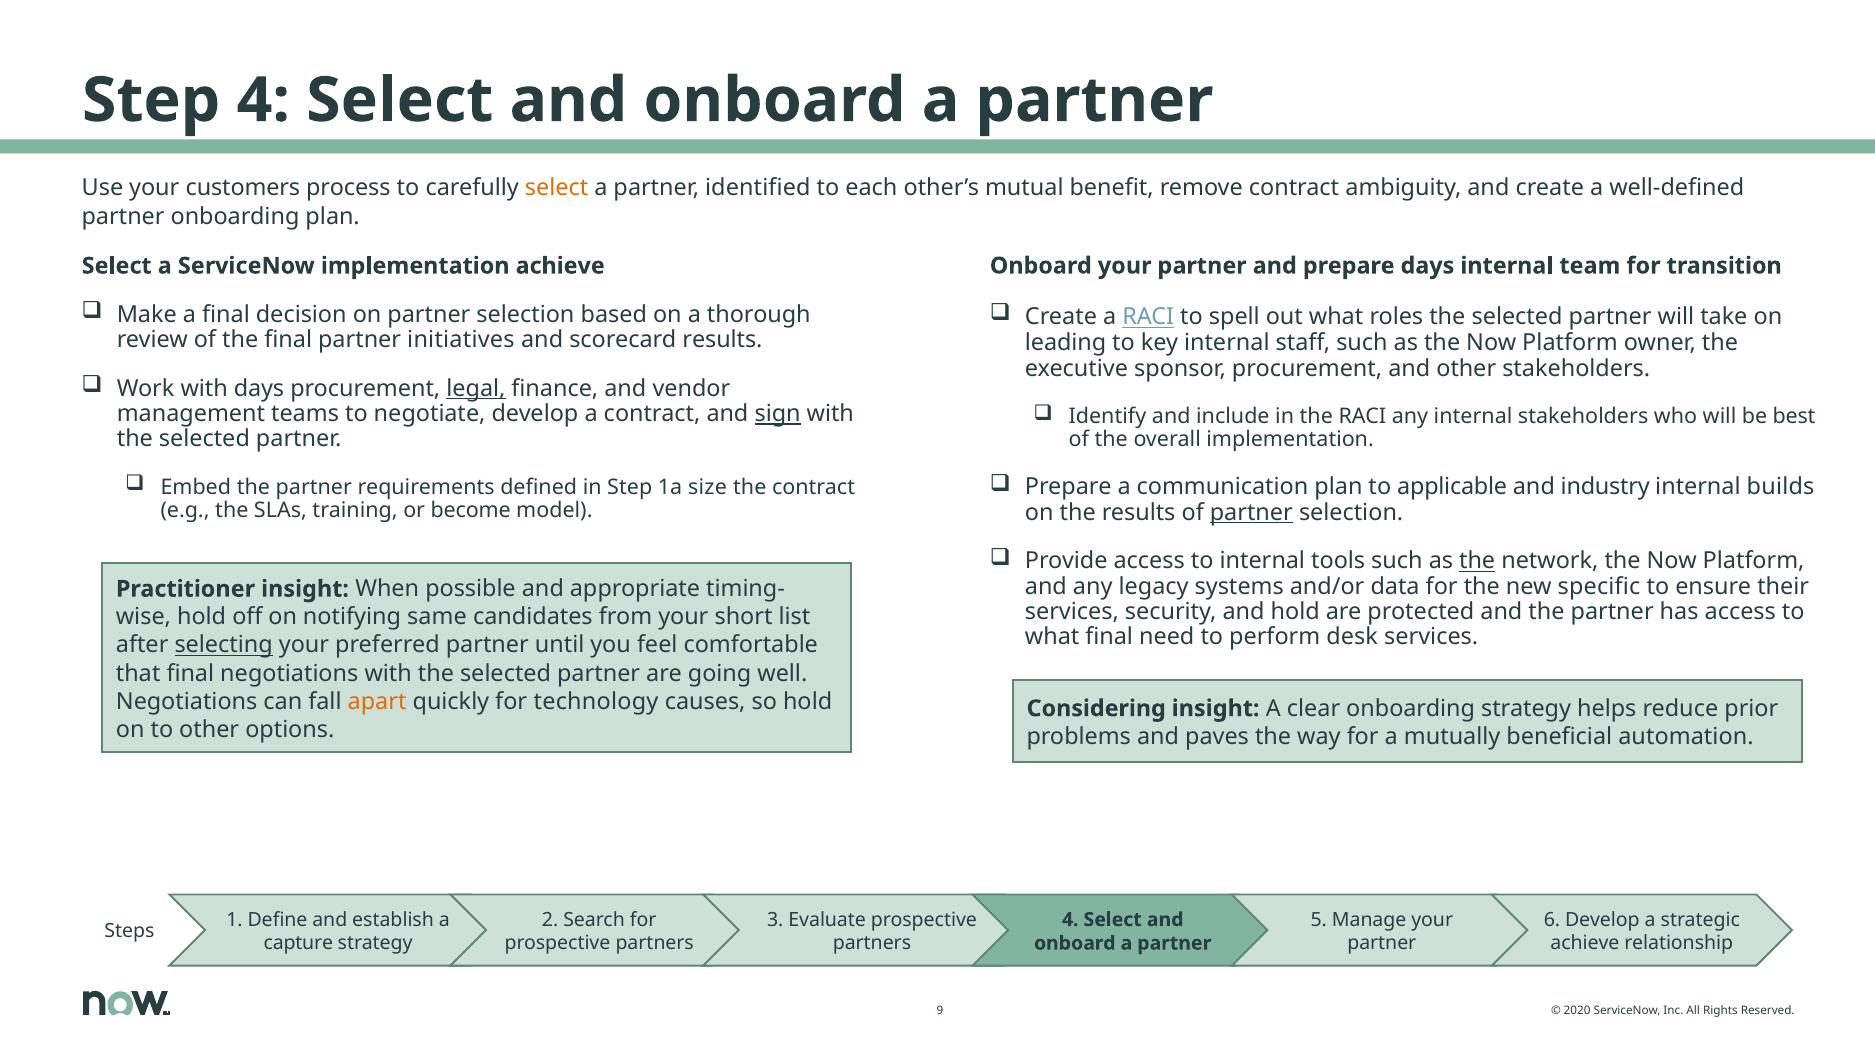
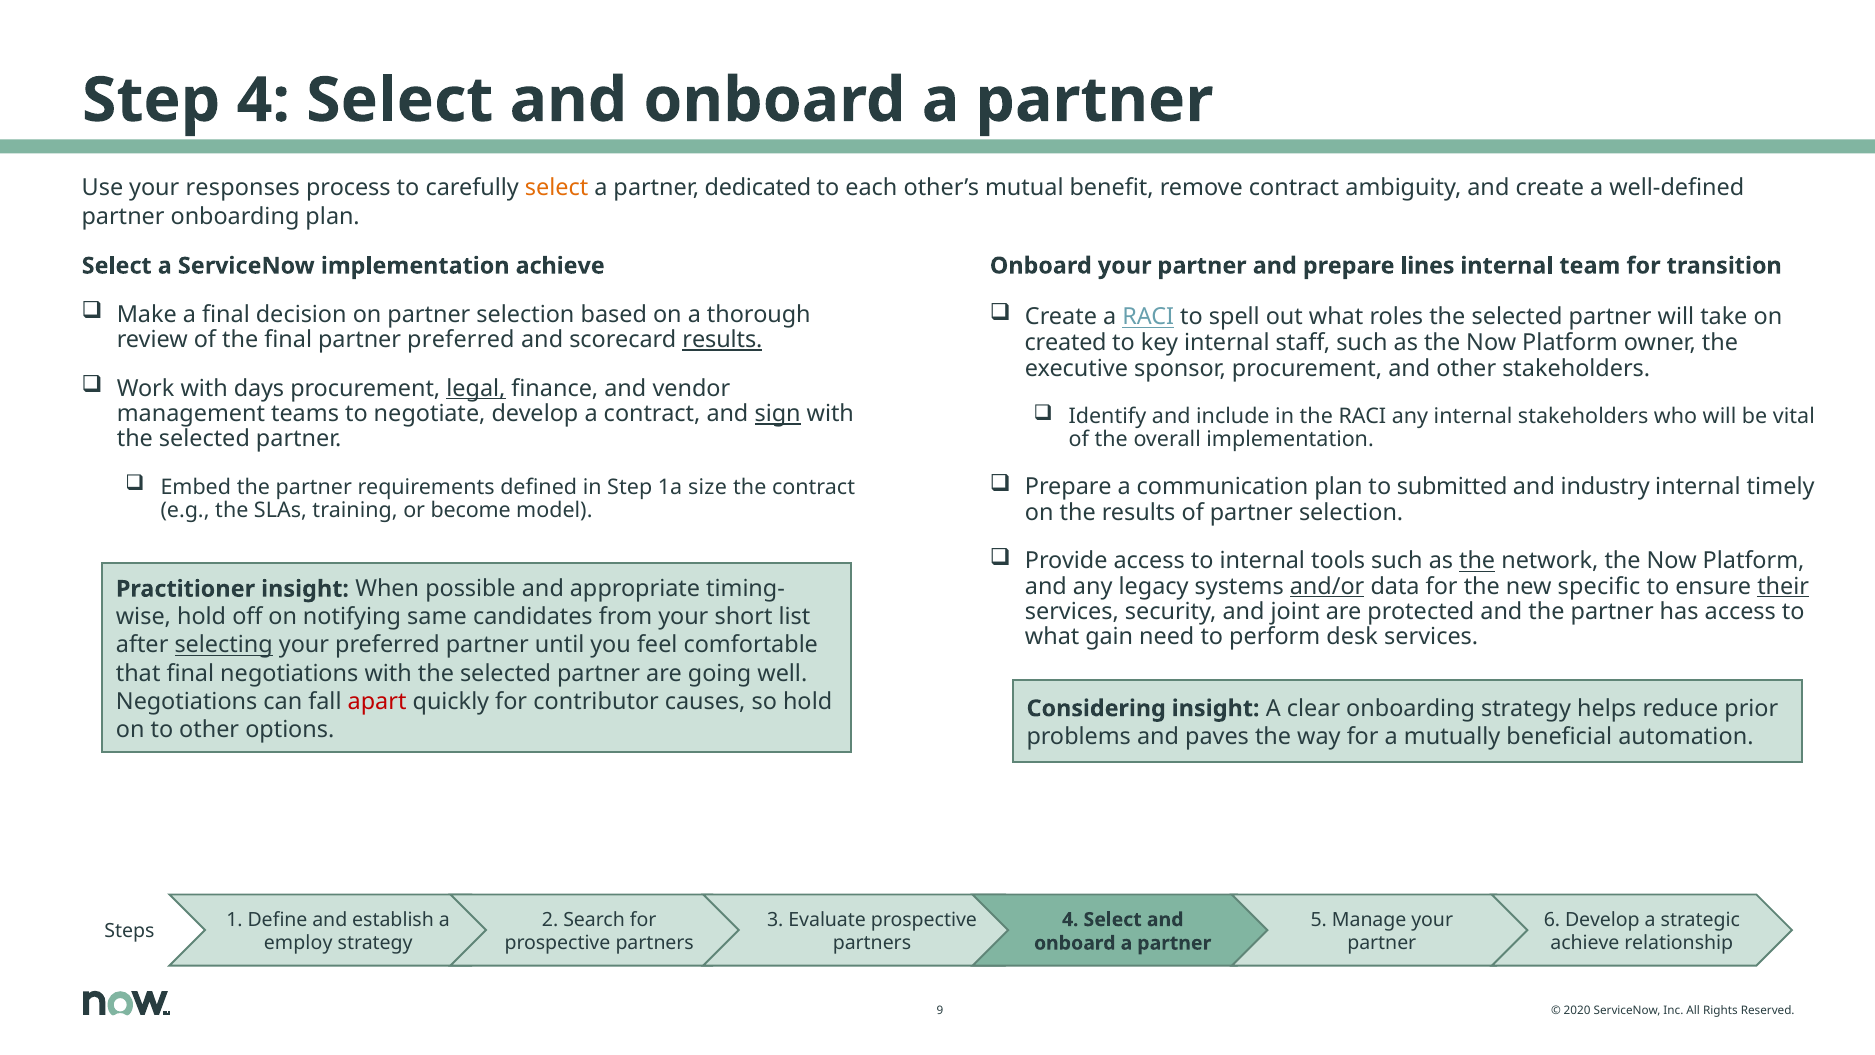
customers: customers -> responses
identified: identified -> dedicated
prepare days: days -> lines
partner initiatives: initiatives -> preferred
results at (722, 340) underline: none -> present
leading: leading -> created
best: best -> vital
applicable: applicable -> submitted
builds: builds -> timely
partner at (1251, 512) underline: present -> none
and/or underline: none -> present
their underline: none -> present
and hold: hold -> joint
what final: final -> gain
apart colour: orange -> red
technology: technology -> contributor
capture: capture -> employ
